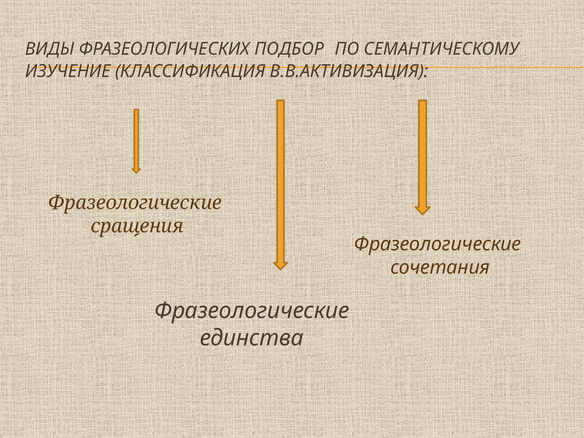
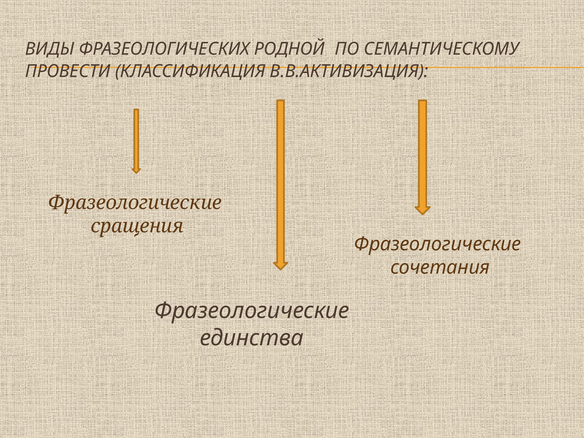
ПОДБОР: ПОДБОР -> РОДНОЙ
ИЗУЧЕНИЕ: ИЗУЧЕНИЕ -> ПРОВЕСТИ
